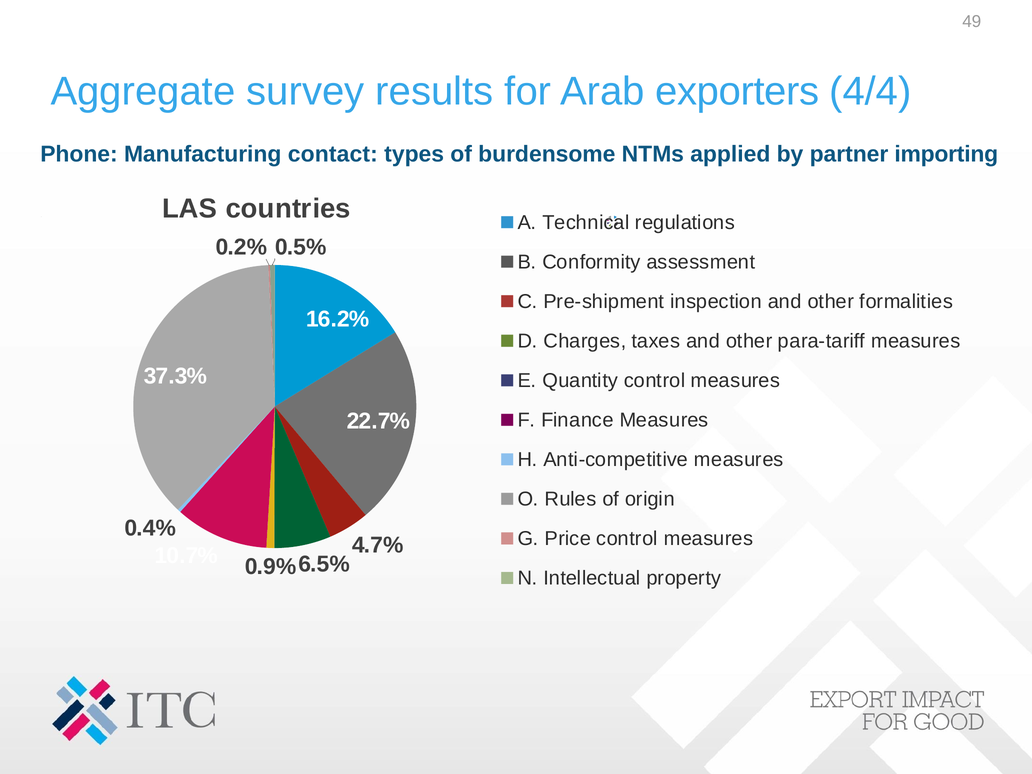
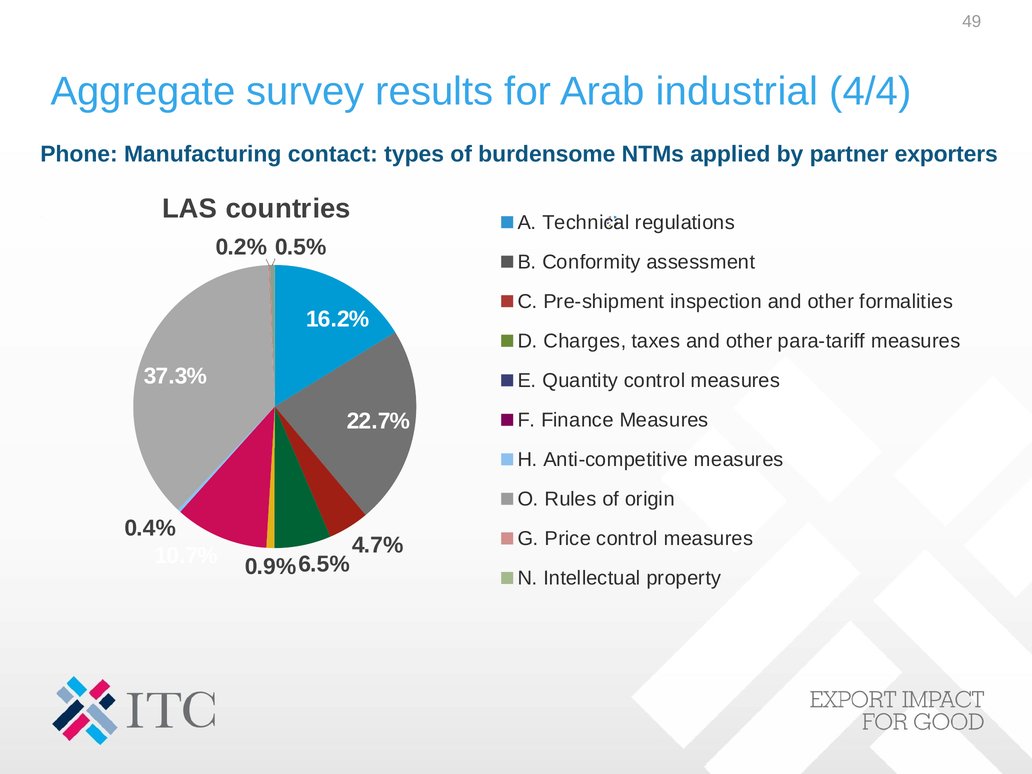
exporters: exporters -> industrial
importing: importing -> exporters
